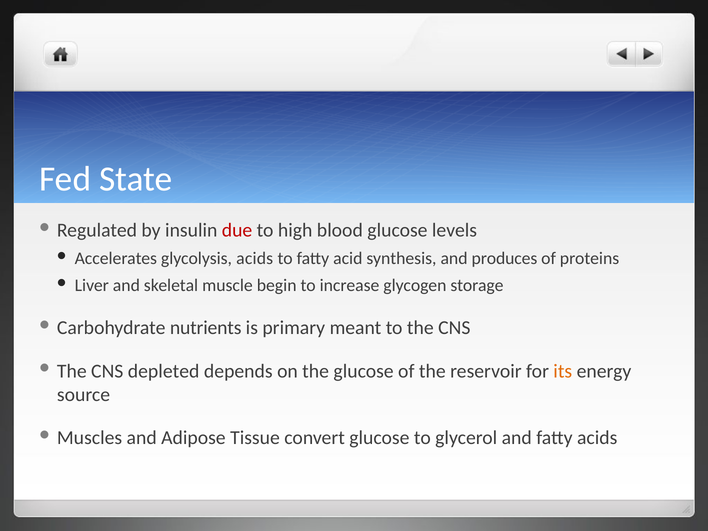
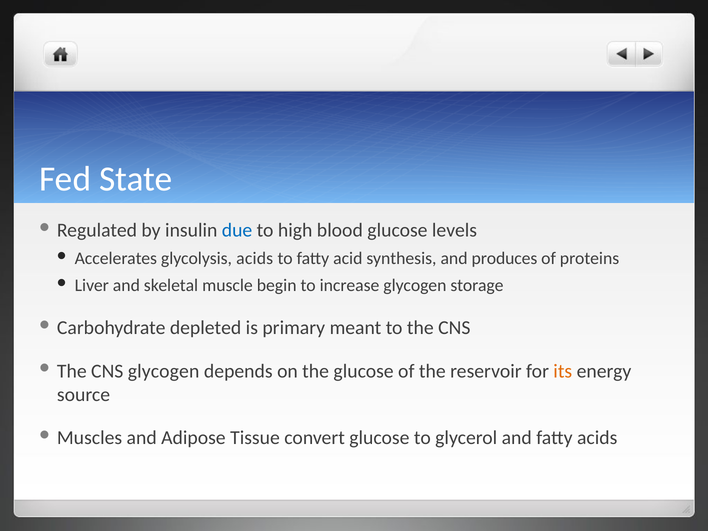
due colour: red -> blue
nutrients: nutrients -> depleted
CNS depleted: depleted -> glycogen
